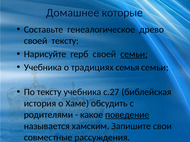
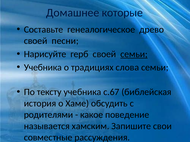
своей тексту: тексту -> песни
семья: семья -> слова
с.27: с.27 -> с.67
поведение underline: present -> none
